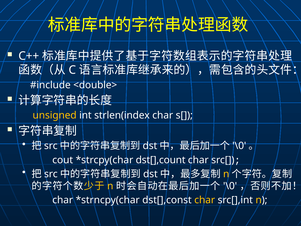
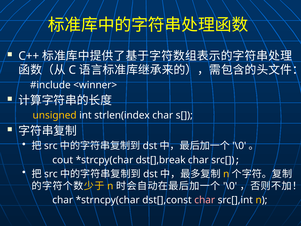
<double>: <double> -> <winner>
dst[],count: dst[],count -> dst[],break
char at (205, 200) colour: yellow -> pink
